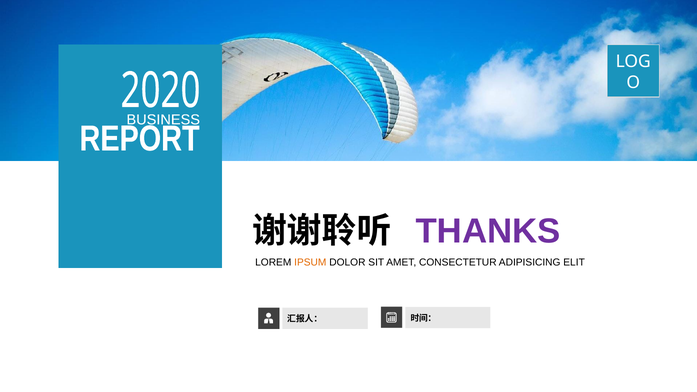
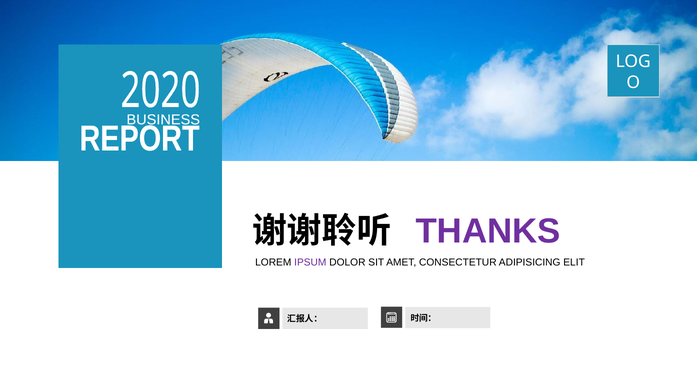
IPSUM colour: orange -> purple
